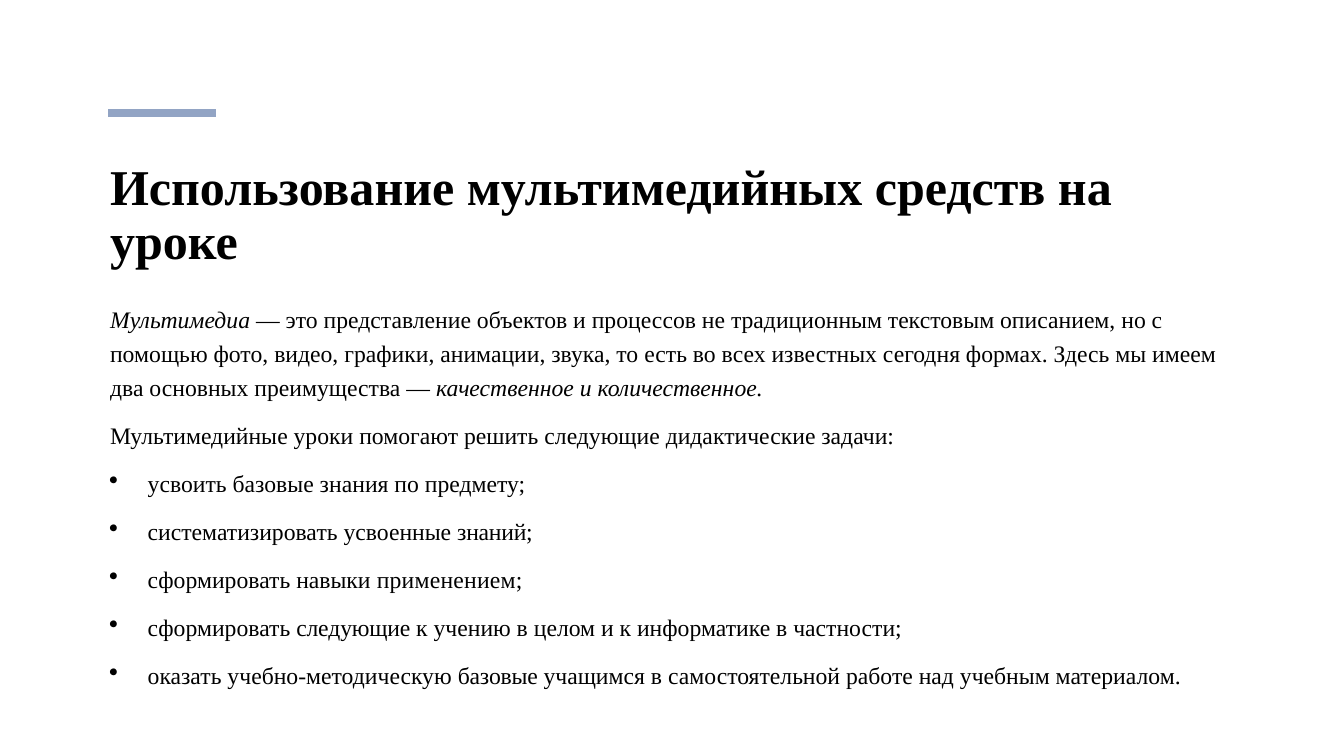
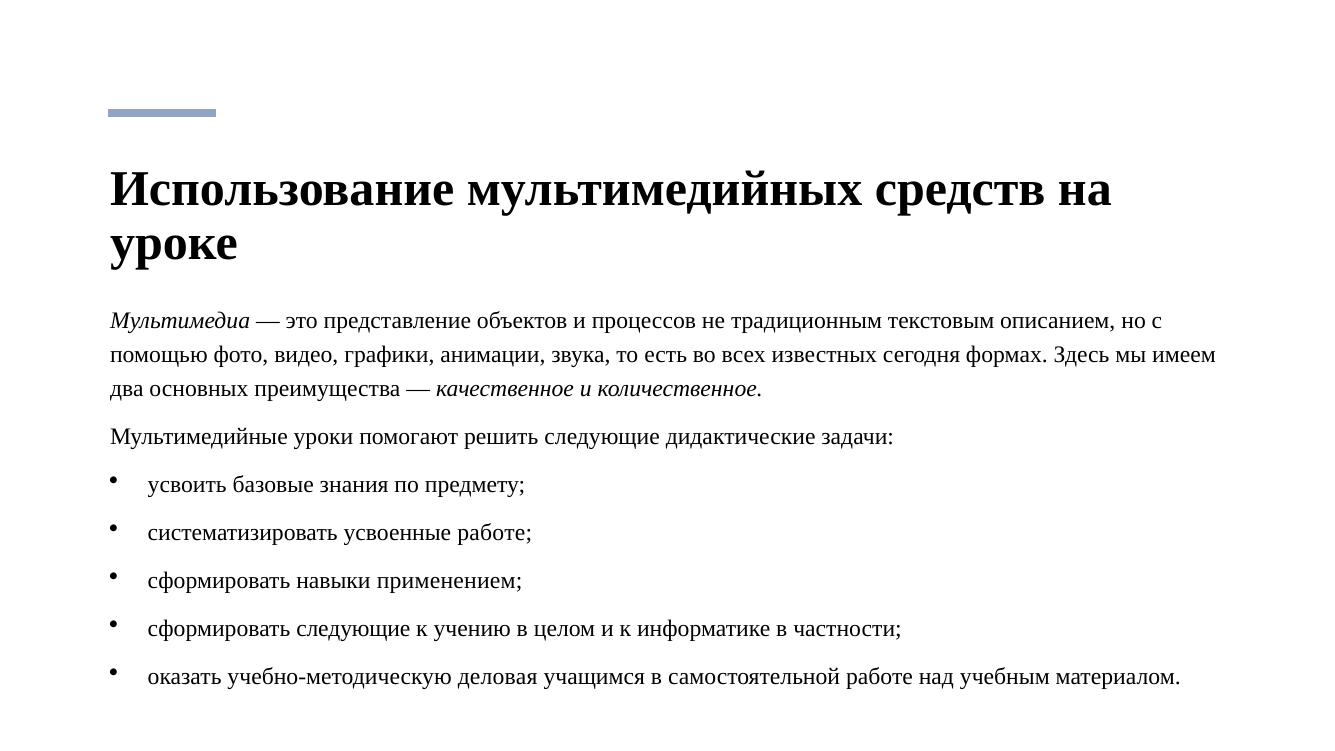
усвоенные знаний: знаний -> работе
учебно-методическую базовые: базовые -> деловая
